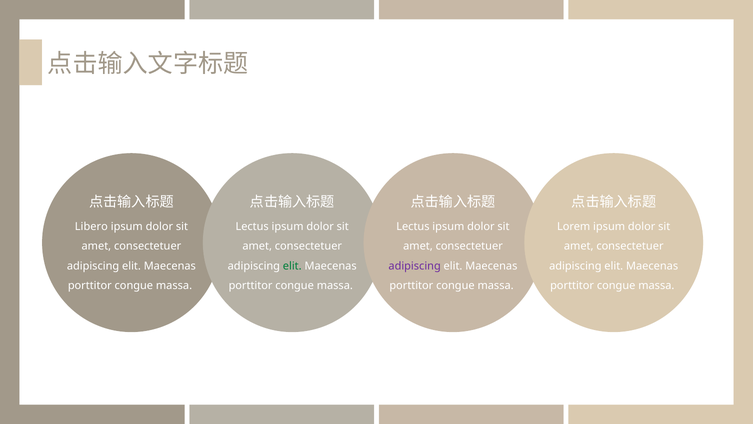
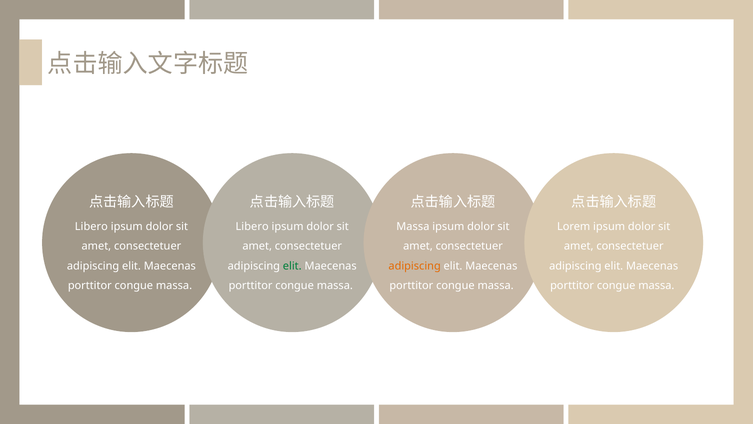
Lectus at (252, 226): Lectus -> Libero
Lectus at (413, 226): Lectus -> Massa
adipiscing at (415, 266) colour: purple -> orange
